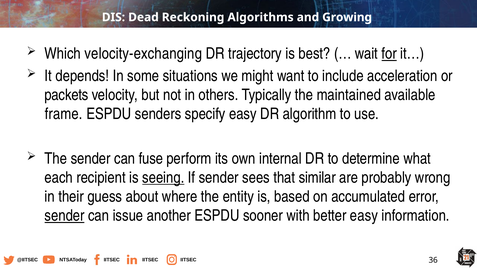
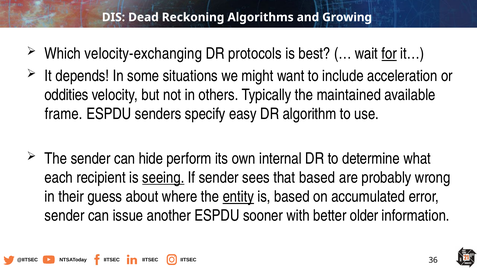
trajectory: trajectory -> protocols
packets: packets -> oddities
fuse: fuse -> hide
that similar: similar -> based
entity underline: none -> present
sender at (65, 216) underline: present -> none
better easy: easy -> older
